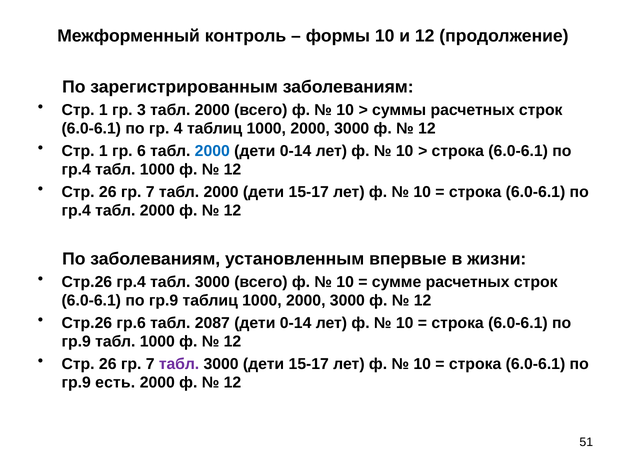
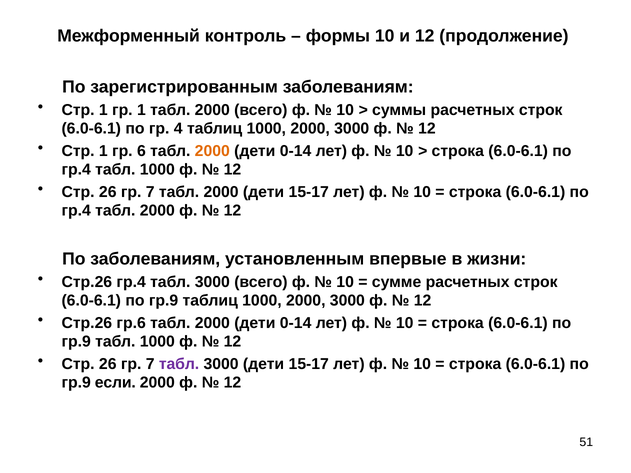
гр 3: 3 -> 1
2000 at (212, 151) colour: blue -> orange
гр.6 табл 2087: 2087 -> 2000
есть: есть -> если
